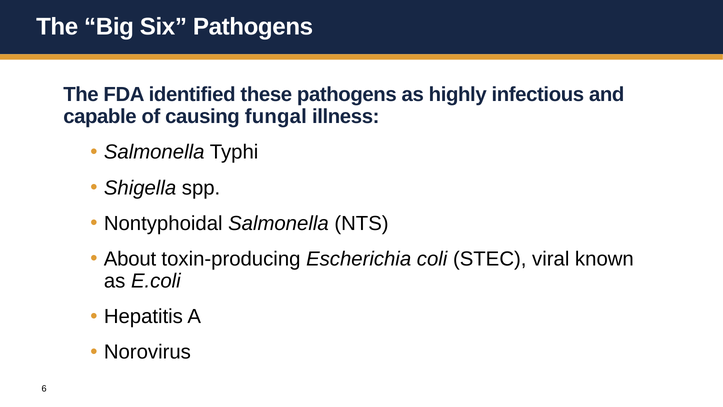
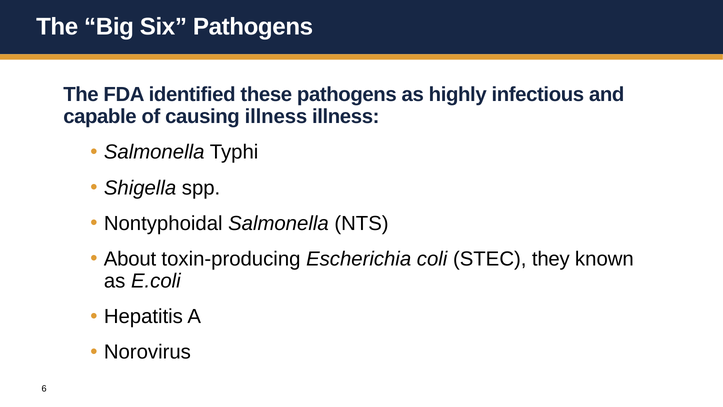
causing fungal: fungal -> illness
viral: viral -> they
